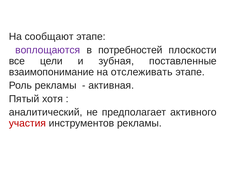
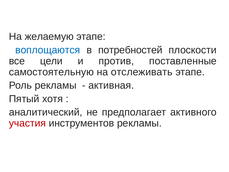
сообщают: сообщают -> желаемую
воплощаются colour: purple -> blue
зубная: зубная -> против
взаимопонимание: взаимопонимание -> самостоятельную
